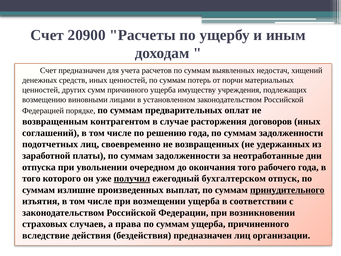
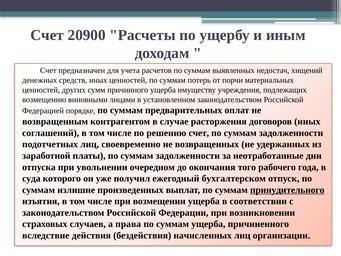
решению года: года -> счет
того at (31, 178): того -> суда
получил underline: present -> none
бездействия предназначен: предназначен -> начисленных
